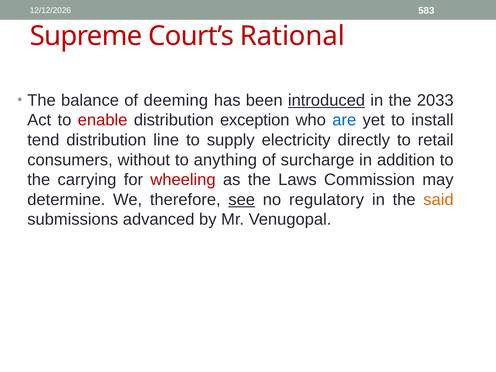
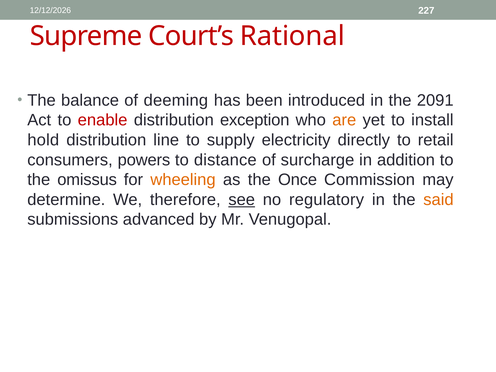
583: 583 -> 227
introduced underline: present -> none
2033: 2033 -> 2091
are colour: blue -> orange
tend: tend -> hold
without: without -> powers
anything: anything -> distance
carrying: carrying -> omissus
wheeling colour: red -> orange
Laws: Laws -> Once
